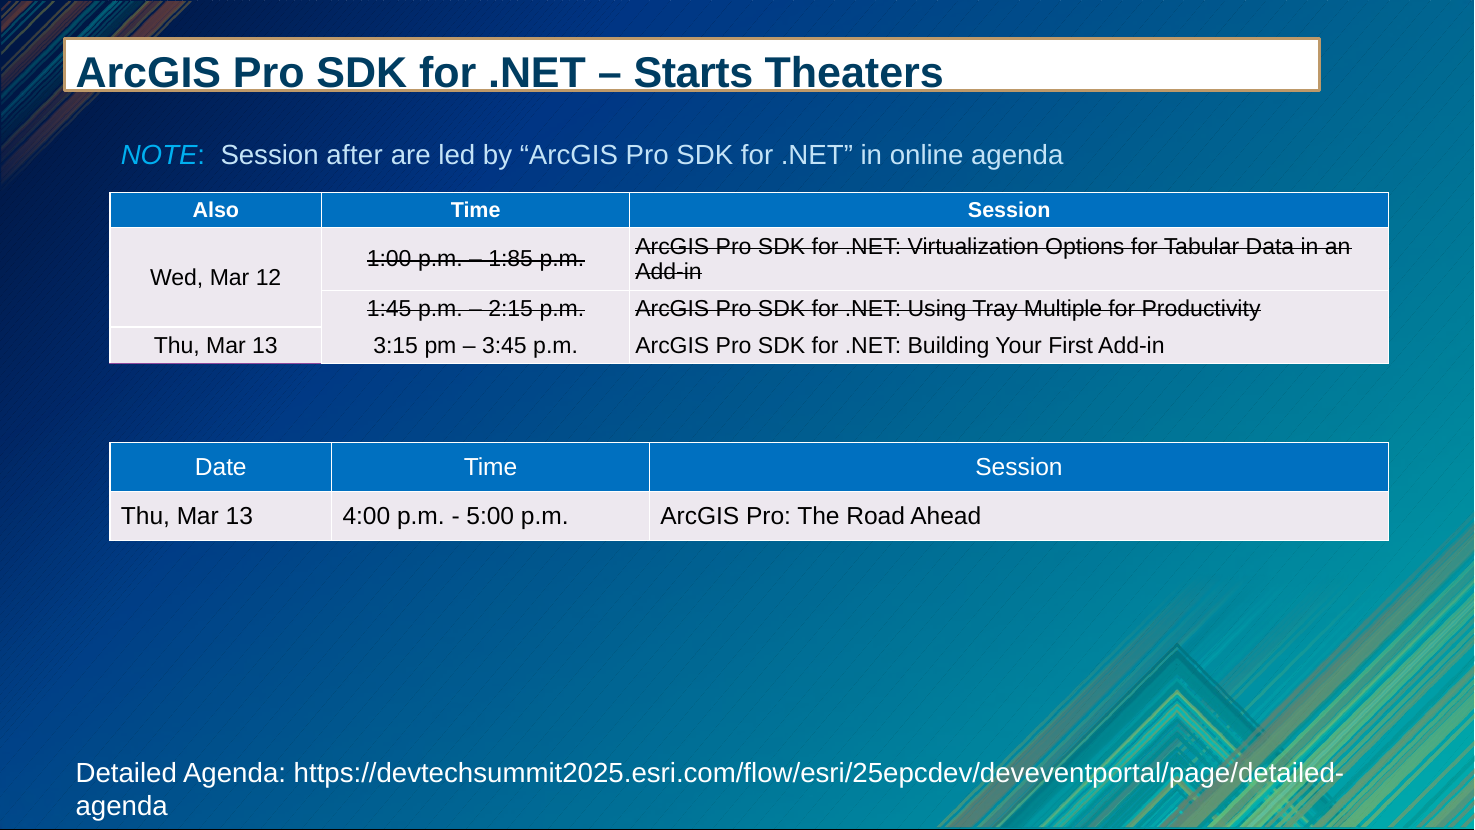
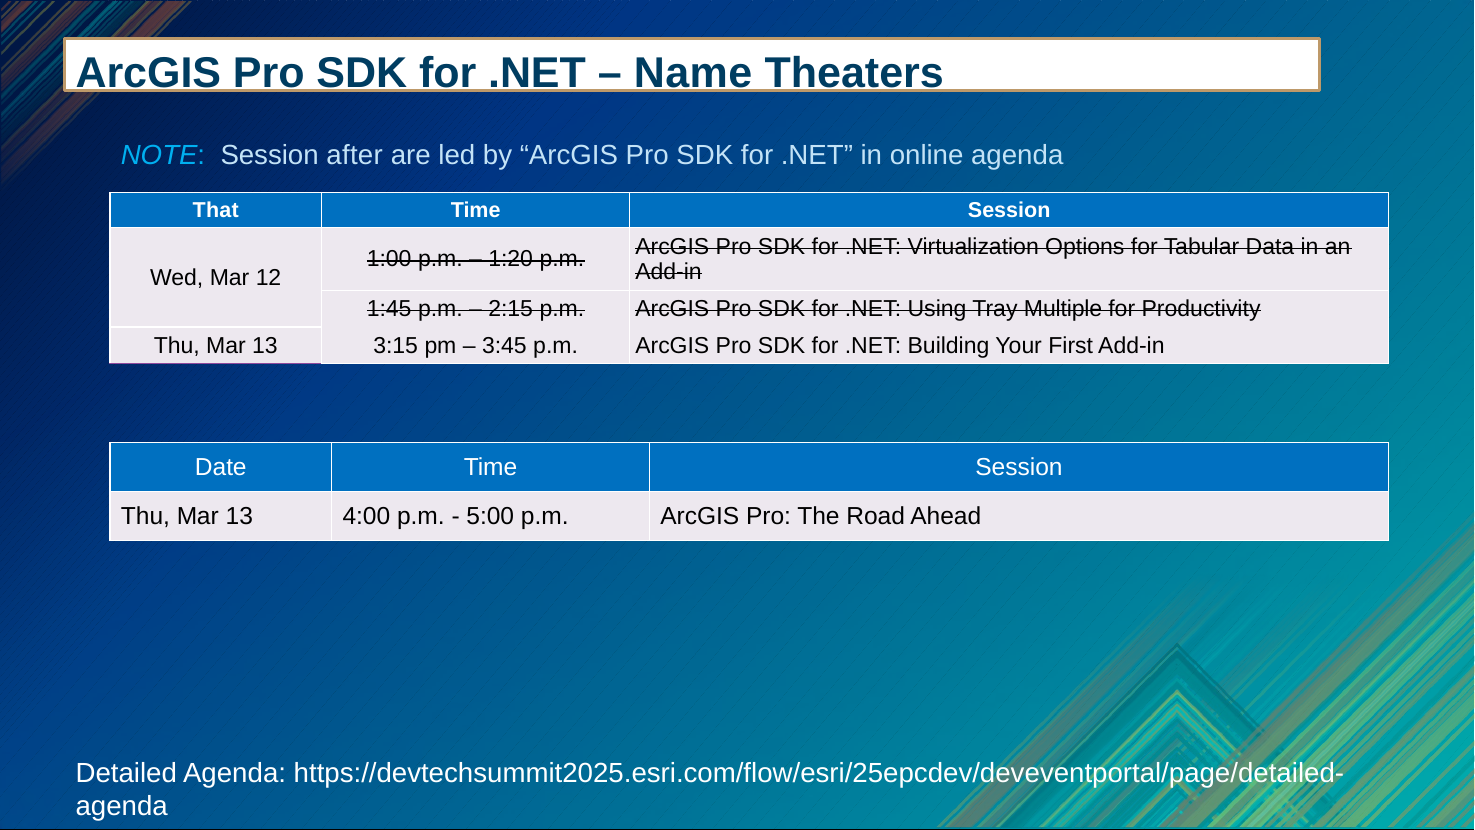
Starts: Starts -> Name
Also: Also -> That
1:85: 1:85 -> 1:20
